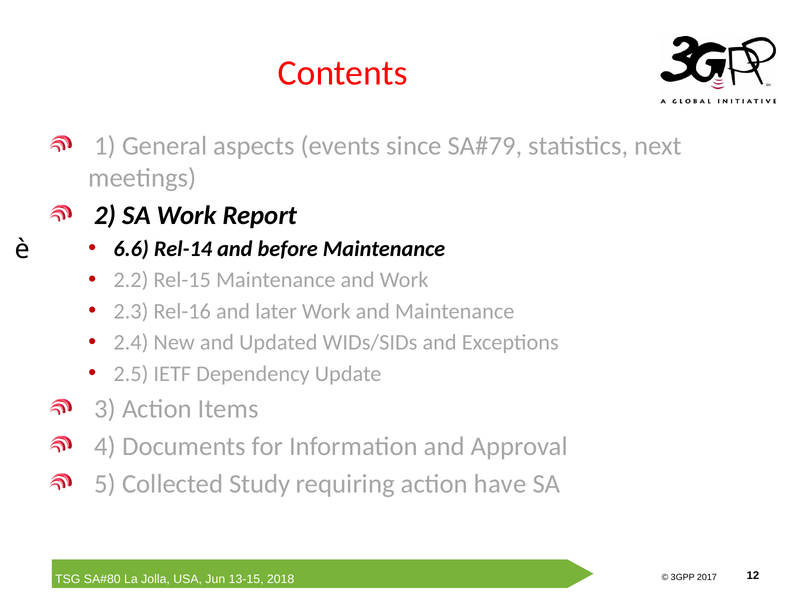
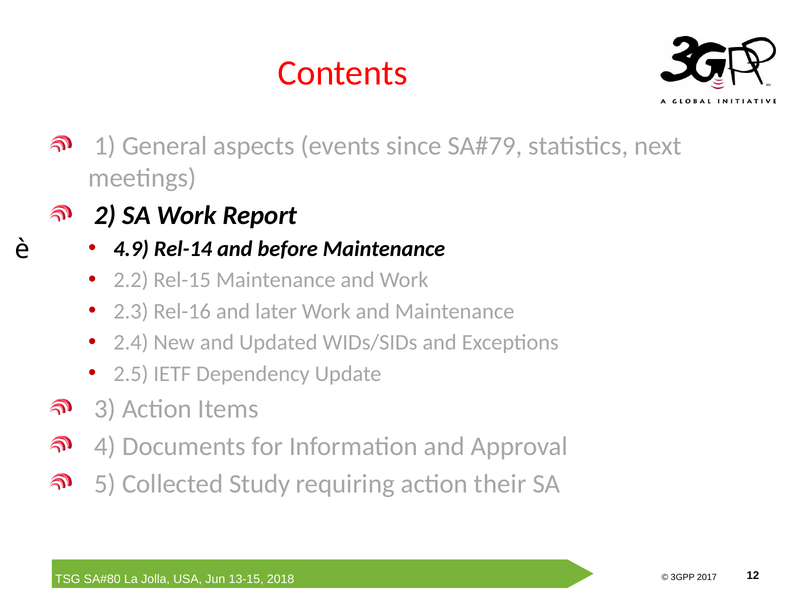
6.6: 6.6 -> 4.9
have: have -> their
